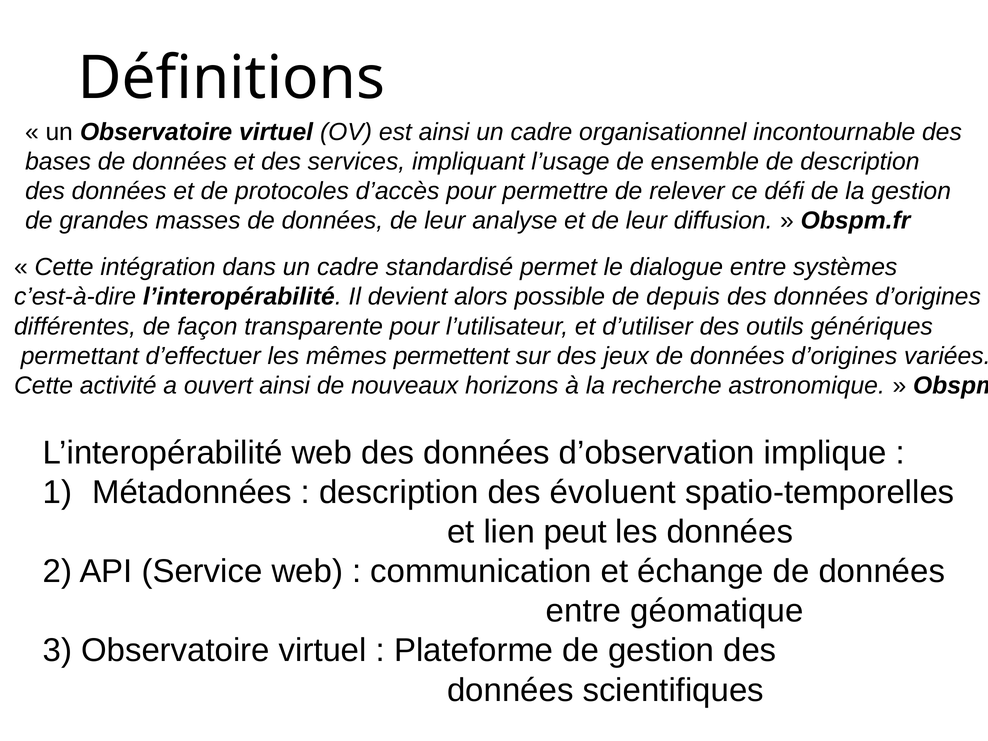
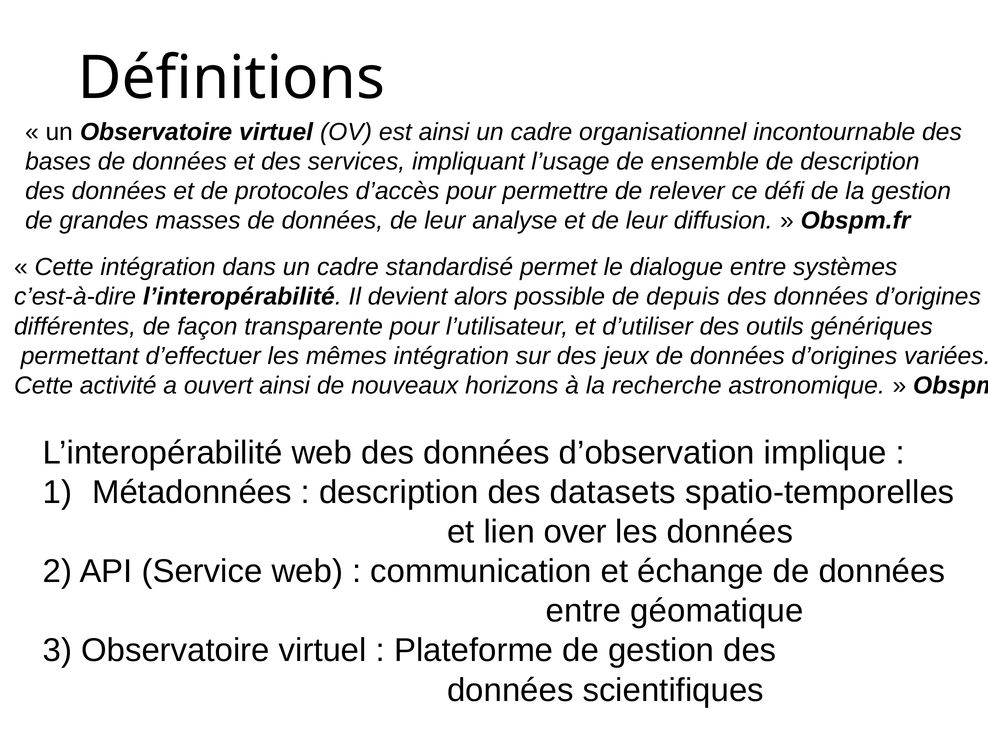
mêmes permettent: permettent -> intégration
évoluent: évoluent -> datasets
peut: peut -> over
